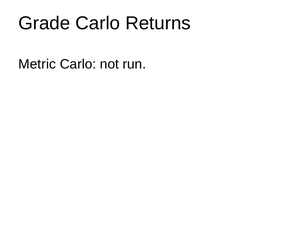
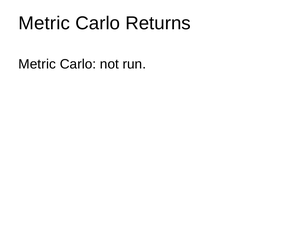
Grade at (44, 23): Grade -> Metric
